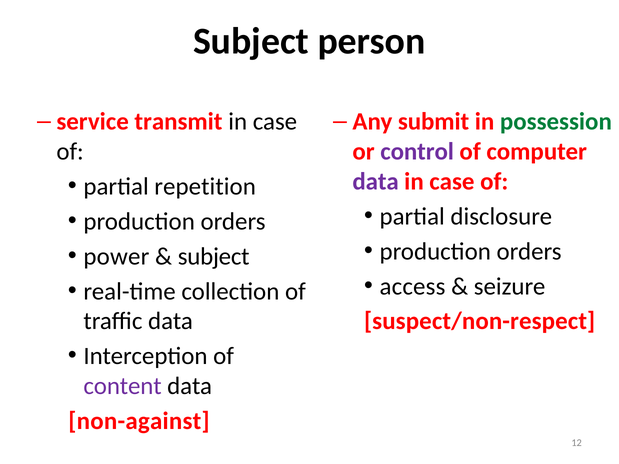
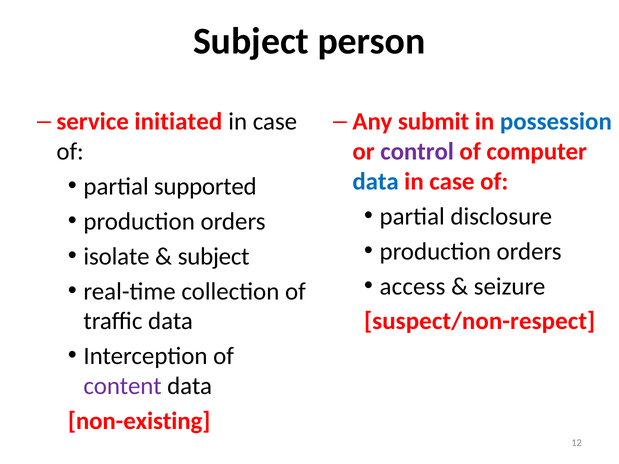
transmit: transmit -> initiated
possession colour: green -> blue
data at (376, 182) colour: purple -> blue
repetition: repetition -> supported
power: power -> isolate
non-against: non-against -> non-existing
